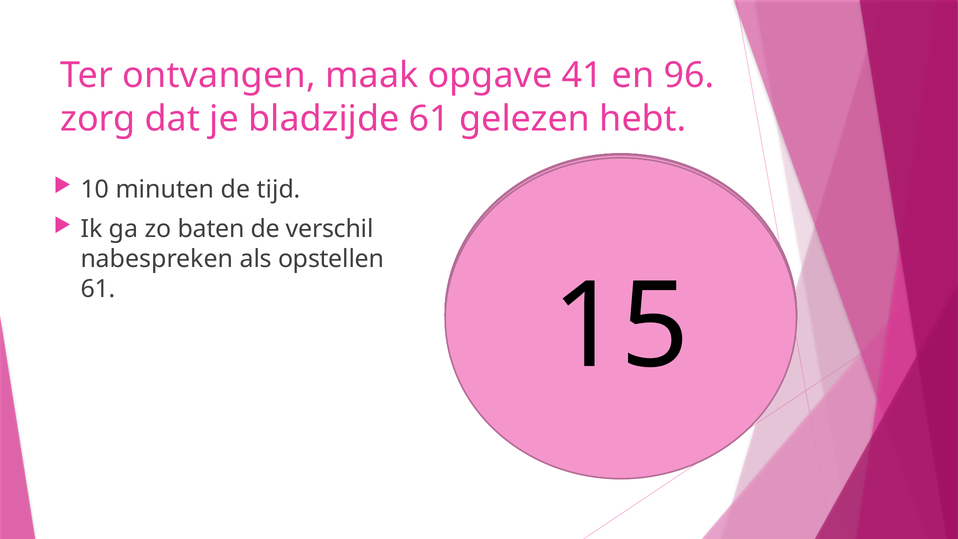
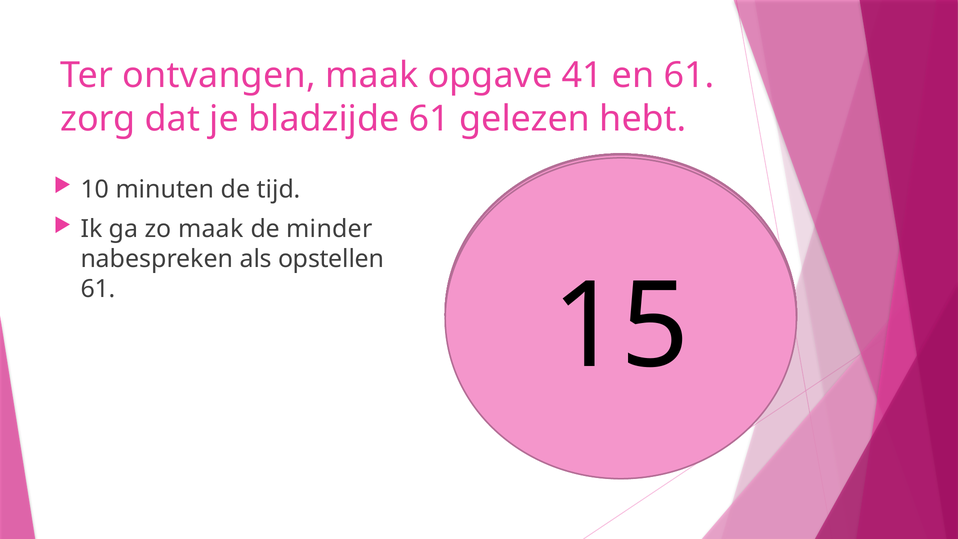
en 96: 96 -> 61
zo baten: baten -> maak
verschil: verschil -> minder
